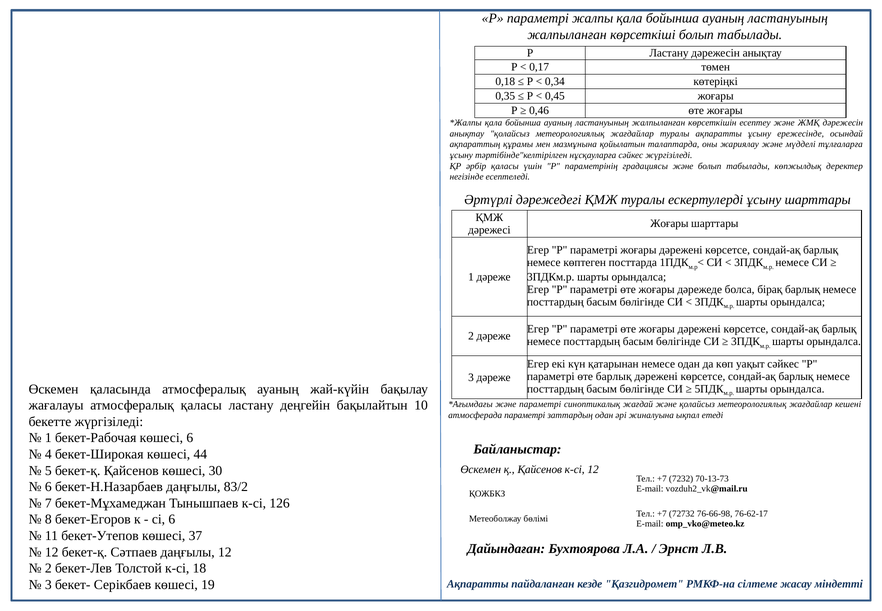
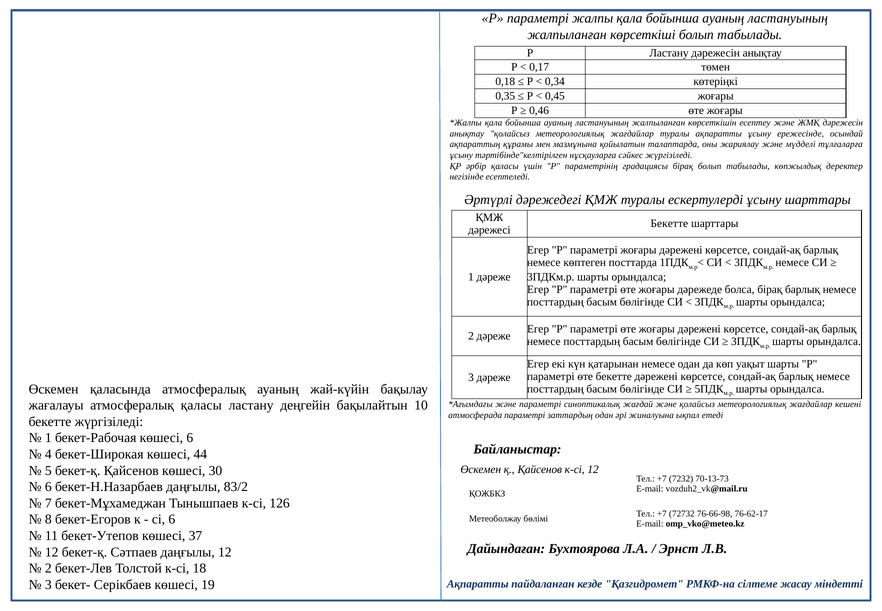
градациясы және: және -> бірақ
Жоғары at (669, 224): Жоғары -> Бекетте
уақыт сәйкес: сәйкес -> шарты
өте барлық: барлық -> бекетте
